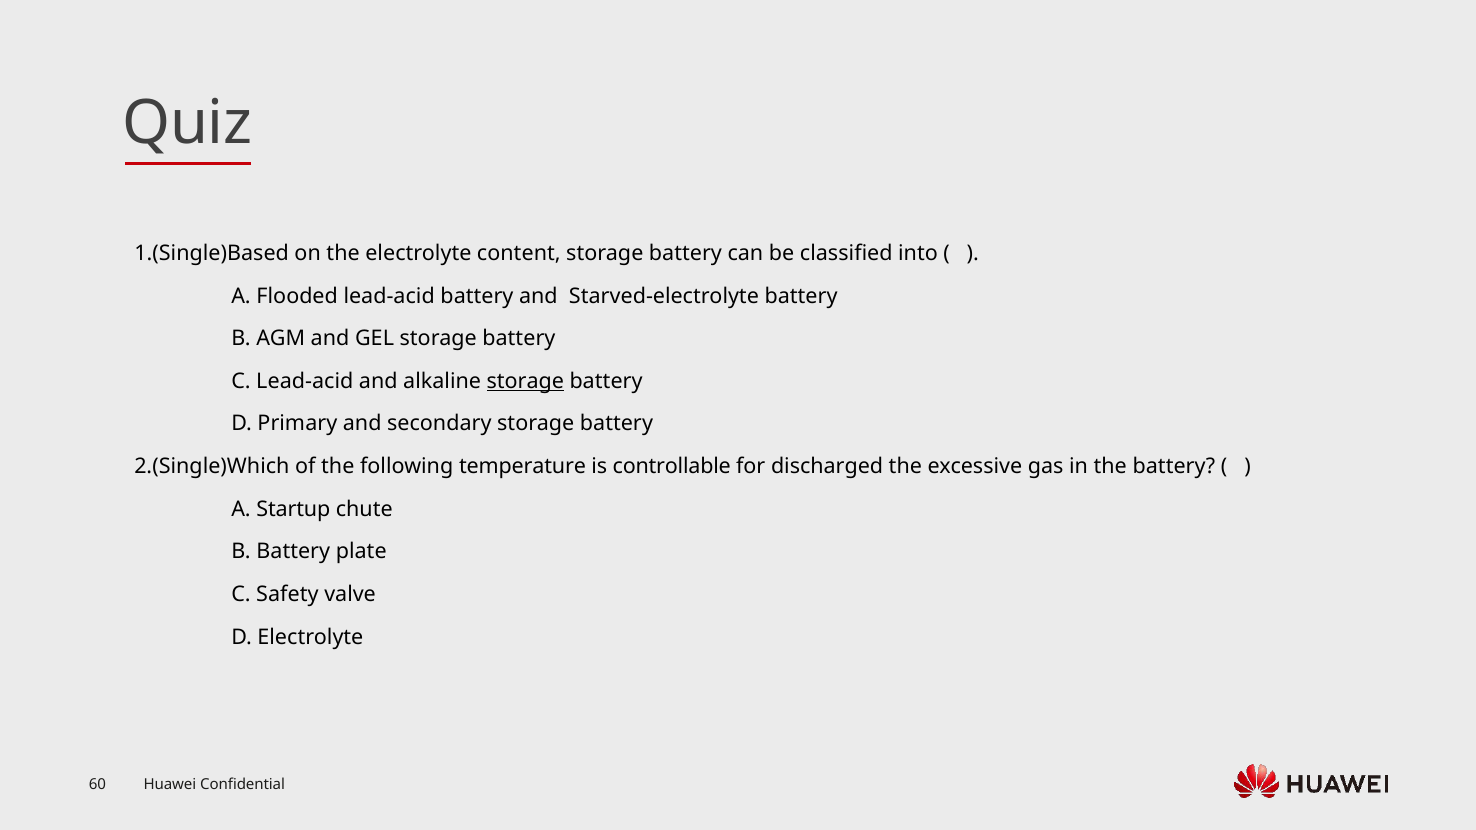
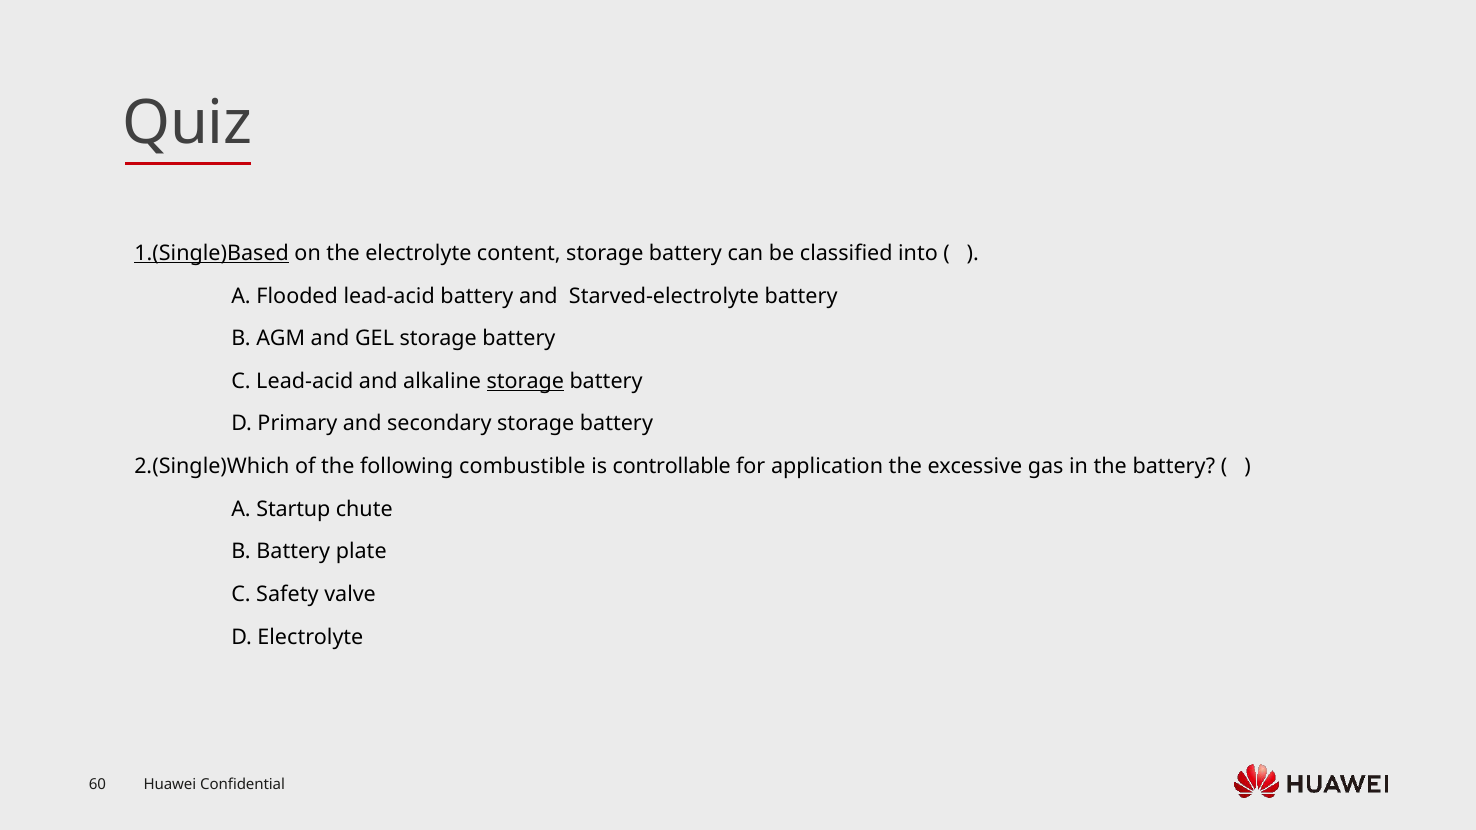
1.(Single)Based underline: none -> present
temperature: temperature -> combustible
discharged: discharged -> application
